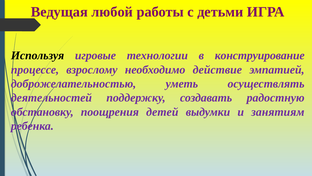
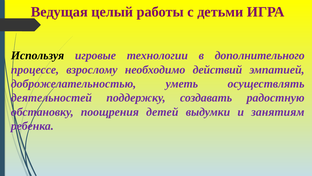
любой: любой -> целый
конструирование: конструирование -> дополнительного
действие: действие -> действий
